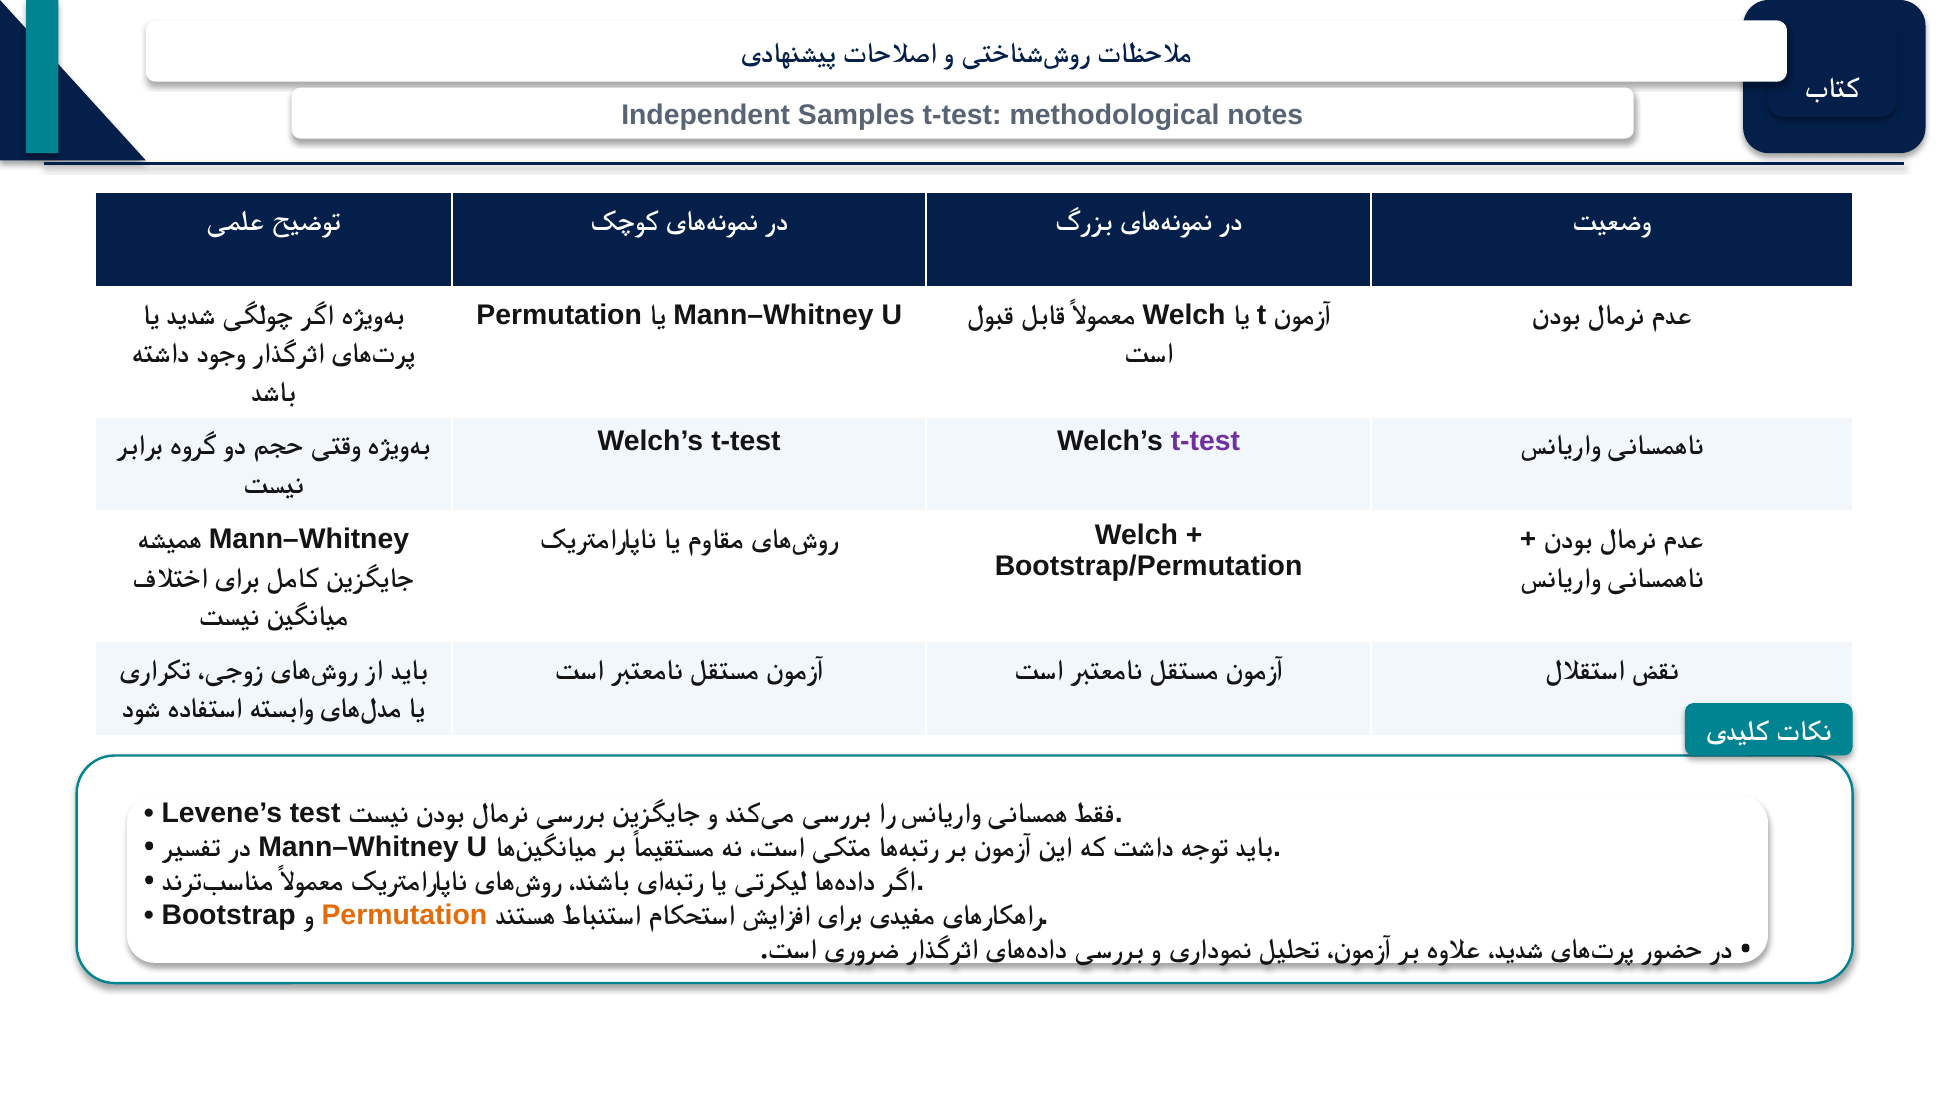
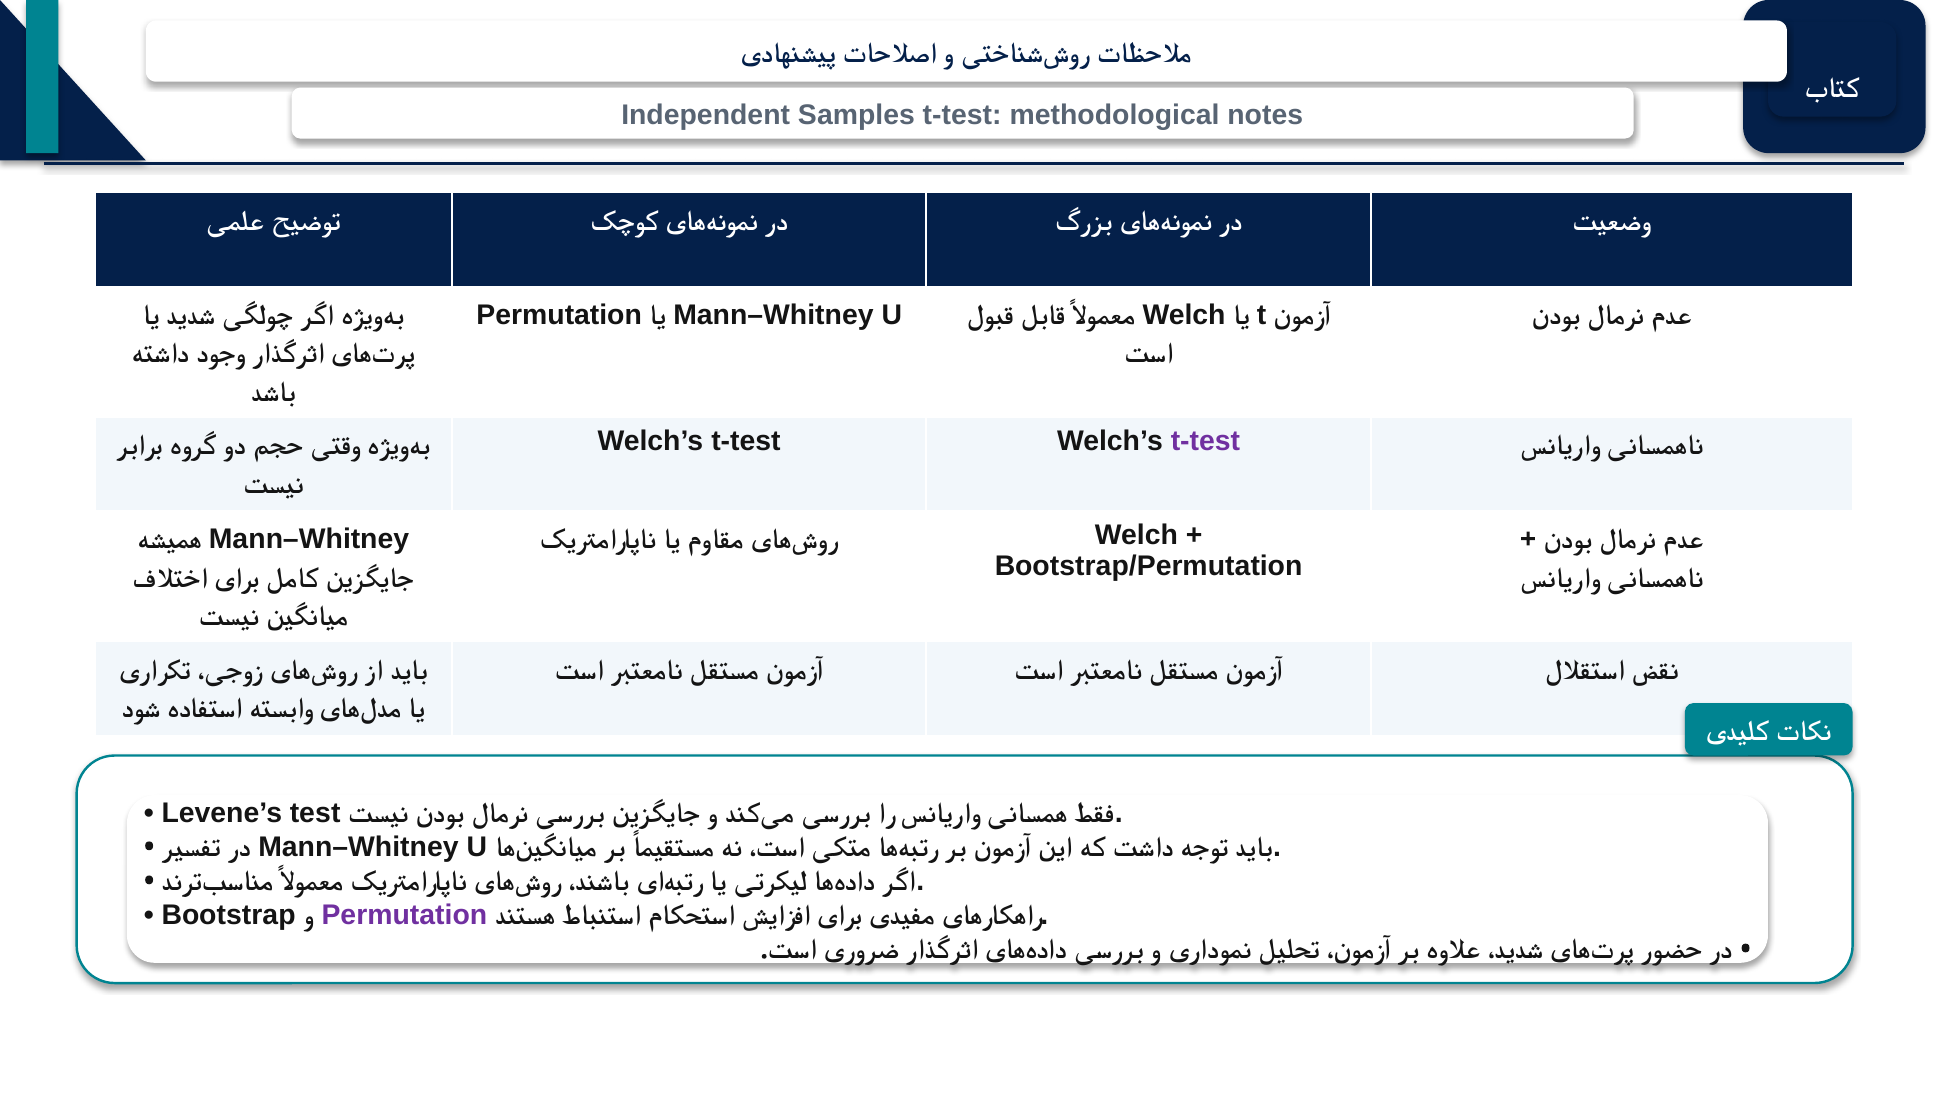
Permutation at (404, 915) colour: orange -> purple
